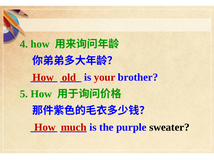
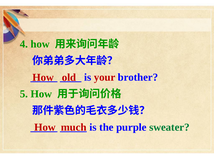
sweater colour: black -> green
